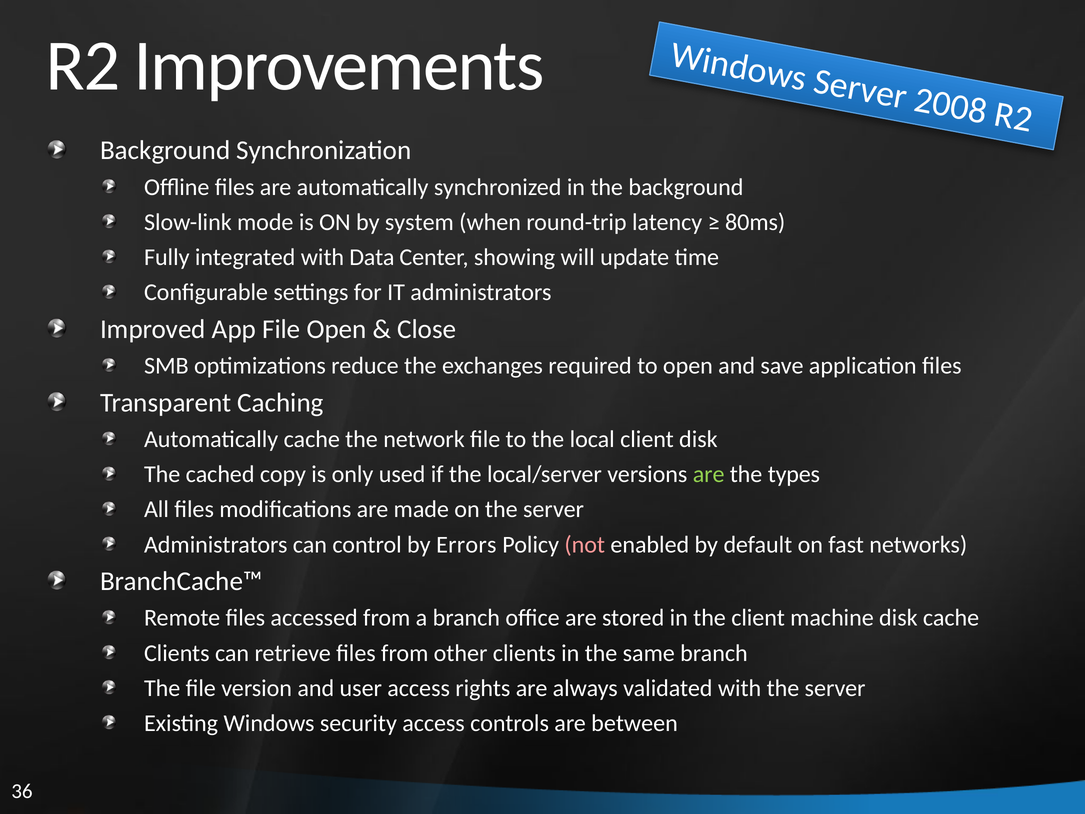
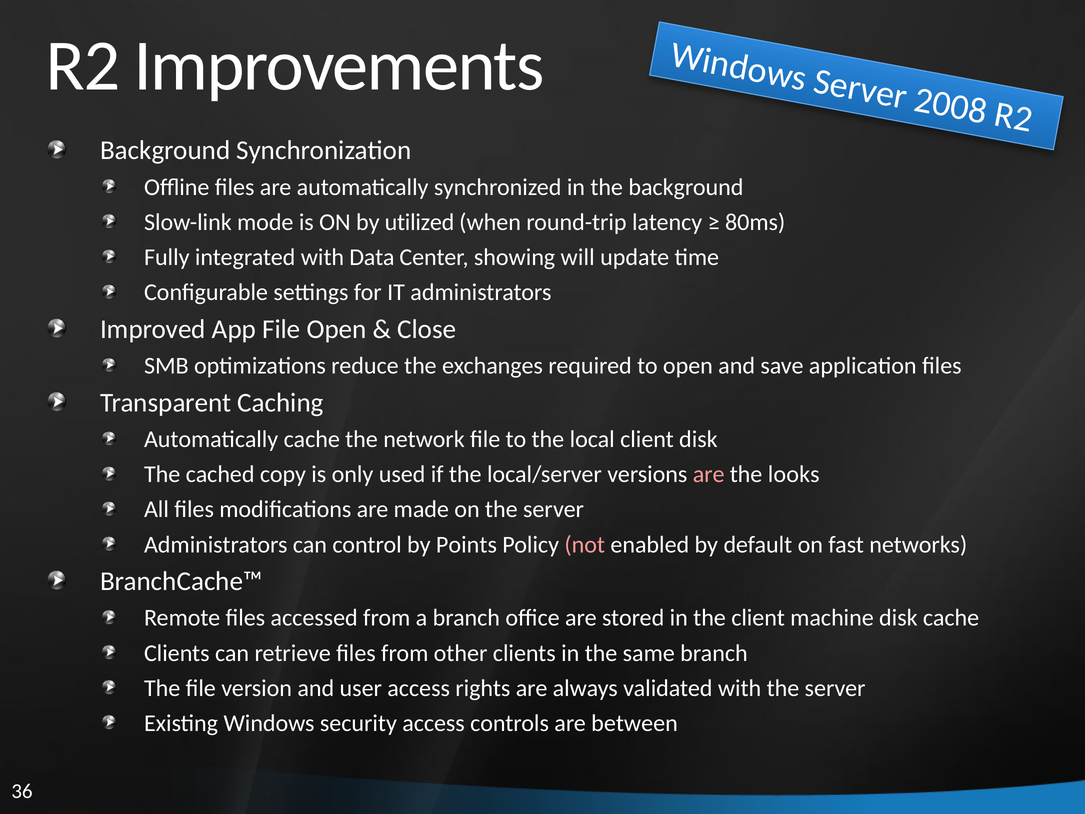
system: system -> utilized
are at (709, 474) colour: light green -> pink
types: types -> looks
Errors: Errors -> Points
